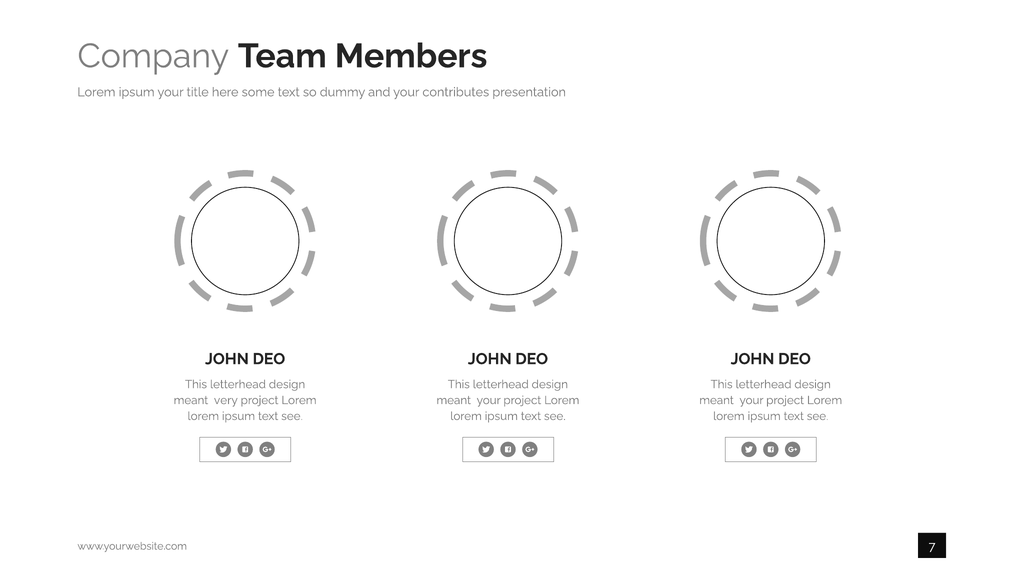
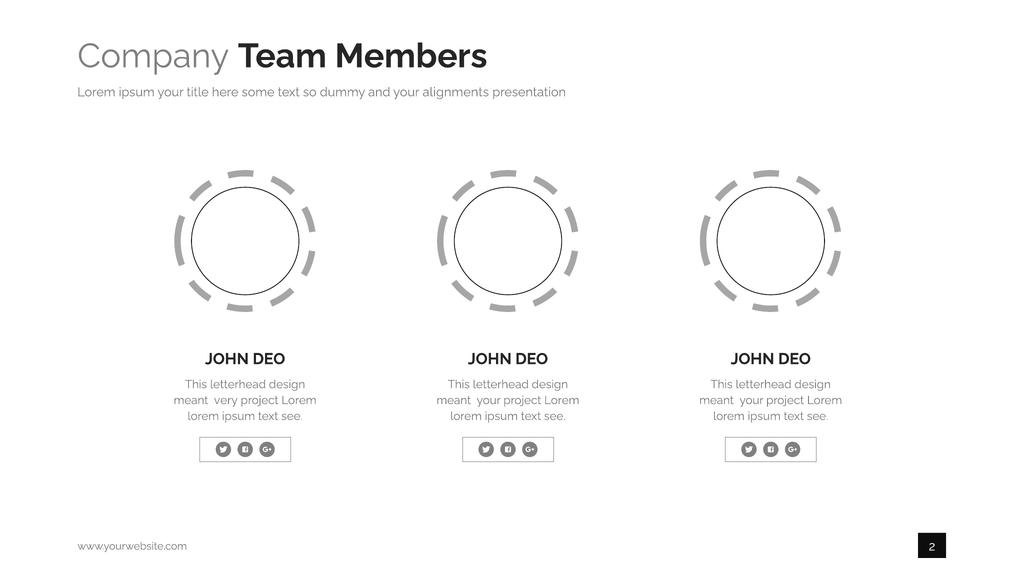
contributes: contributes -> alignments
7: 7 -> 2
